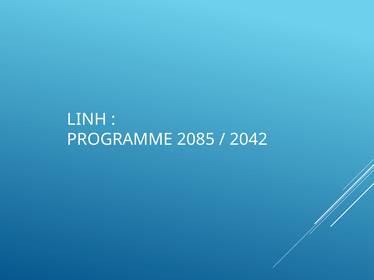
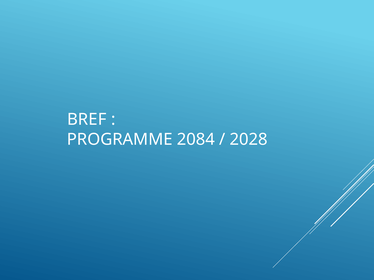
LINH: LINH -> BREF
2085: 2085 -> 2084
2042: 2042 -> 2028
